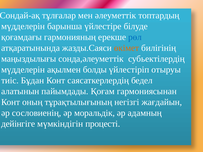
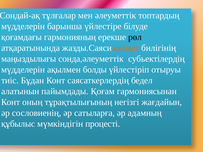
рөл colour: blue -> black
моральдік: моральдік -> сатыларға
дейінгіге: дейінгіге -> құбылыс
